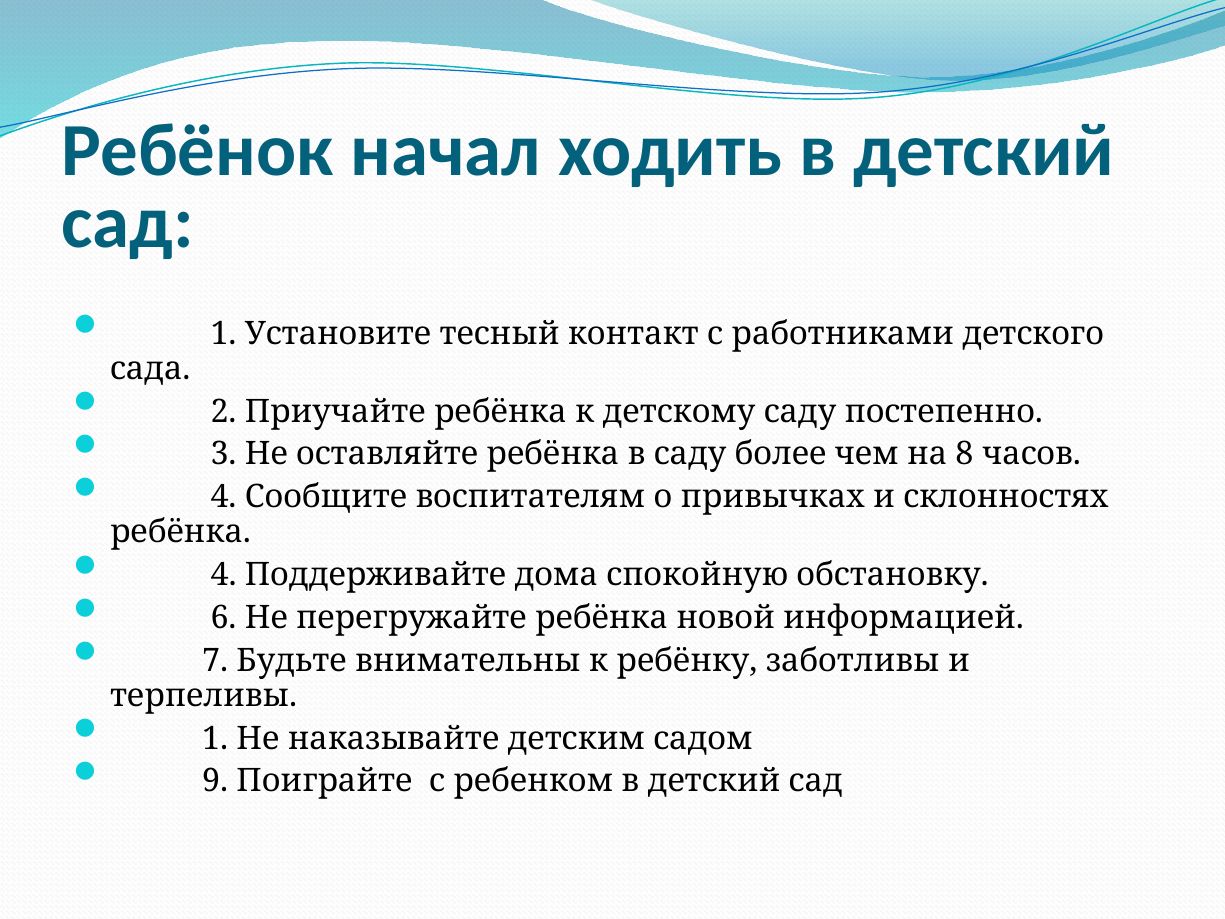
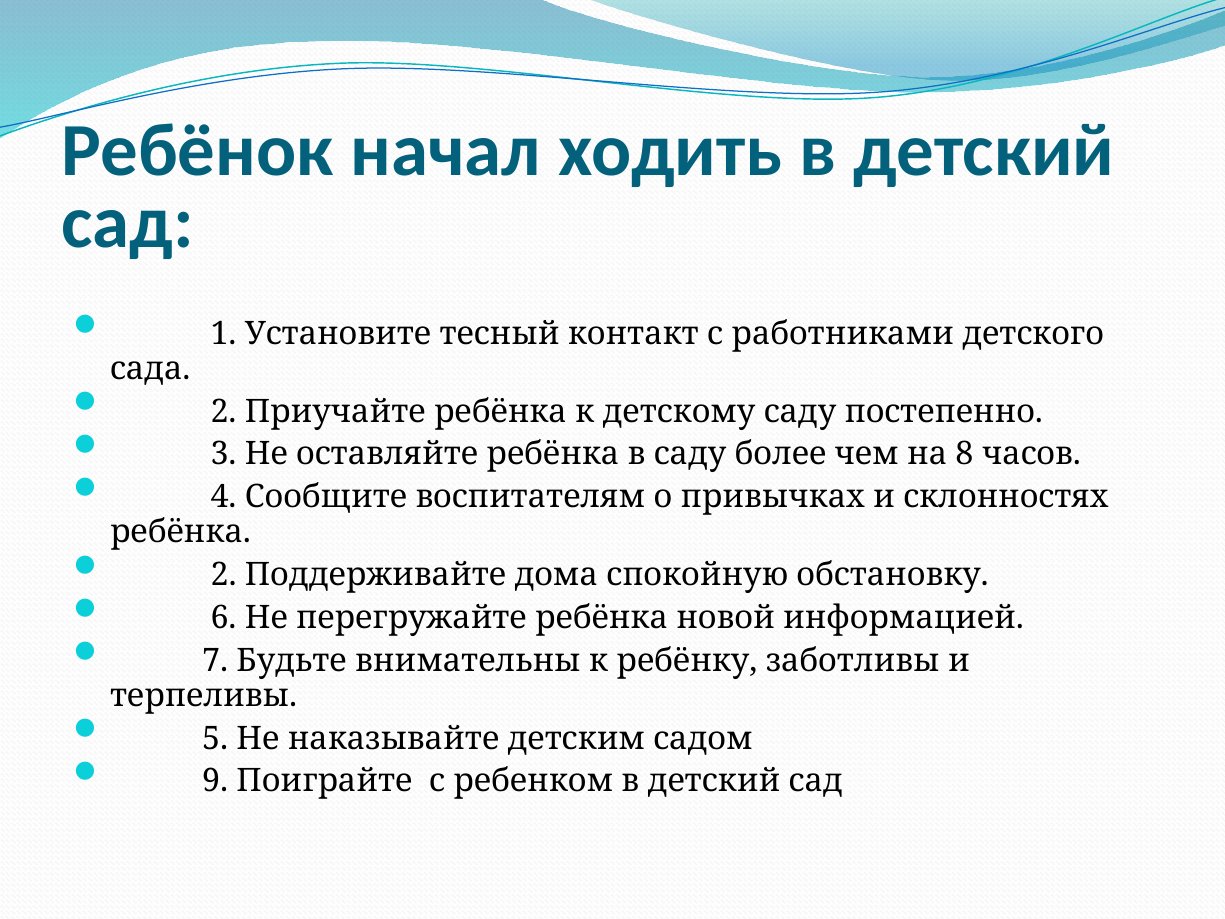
4 at (224, 575): 4 -> 2
1 at (215, 738): 1 -> 5
